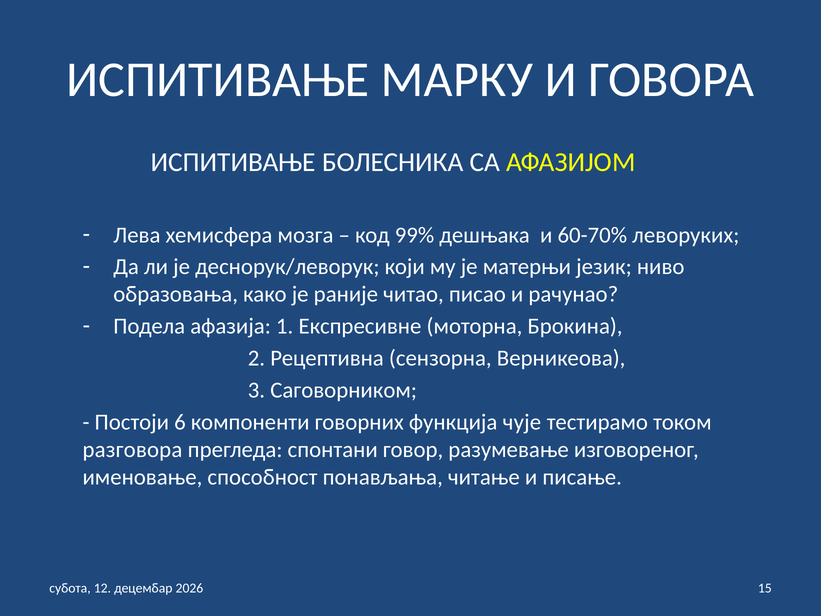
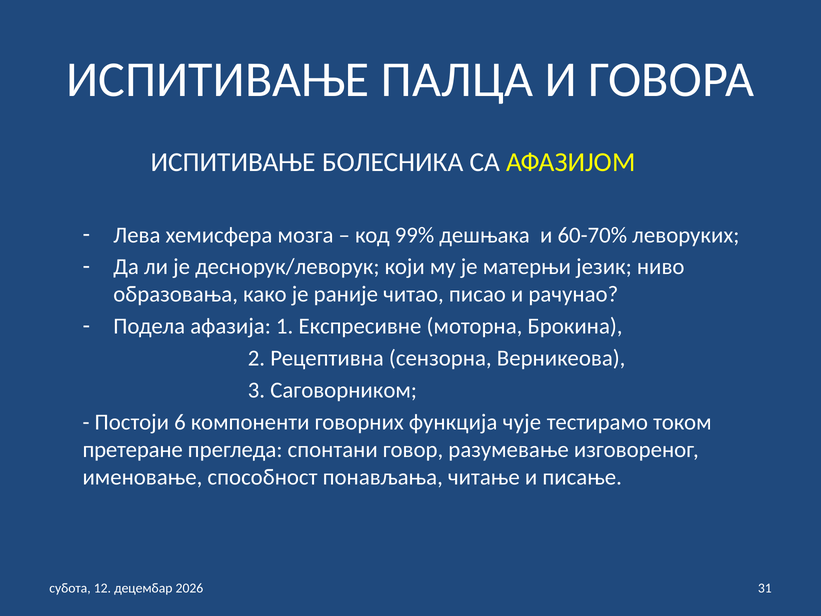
МАРКУ: МАРКУ -> ПАЛЦА
разговора: разговора -> претеране
15: 15 -> 31
